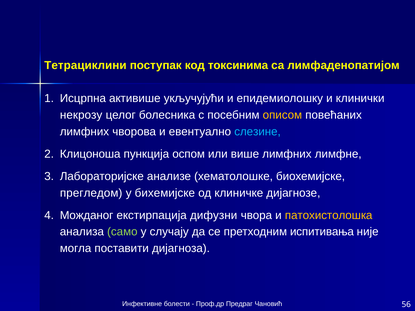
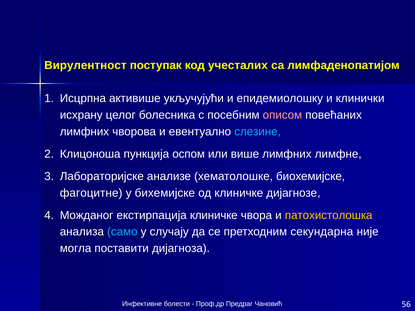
Тетрациклини: Тетрациклини -> Вирулентност
токсинима: токсинима -> учесталих
некрозу: некрозу -> исхрану
описом colour: yellow -> pink
прегледом: прегледом -> фагоцитне
екстирпација дифузни: дифузни -> клиничке
само colour: light green -> light blue
испитивања: испитивања -> секундарна
